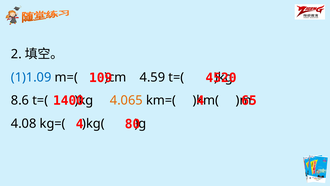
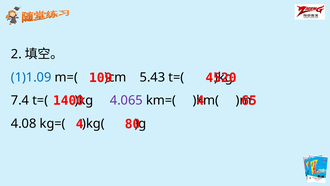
4.59: 4.59 -> 5.43
8.6: 8.6 -> 7.4
4.065 colour: orange -> purple
